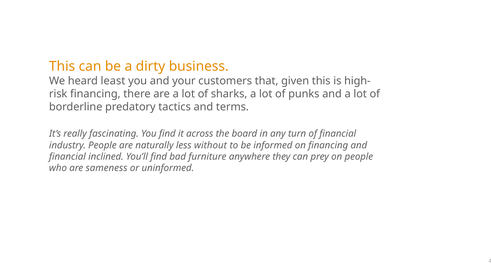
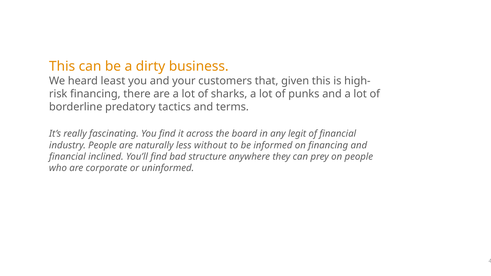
turn: turn -> legit
furniture: furniture -> structure
sameness: sameness -> corporate
